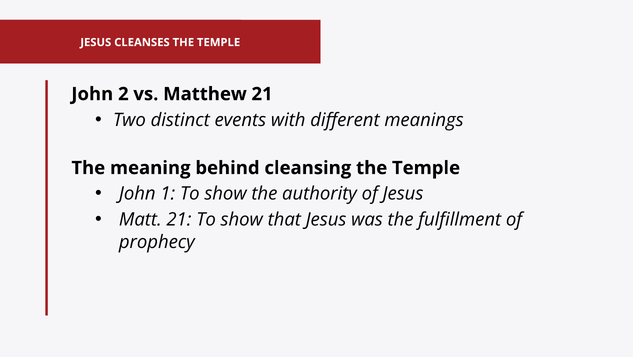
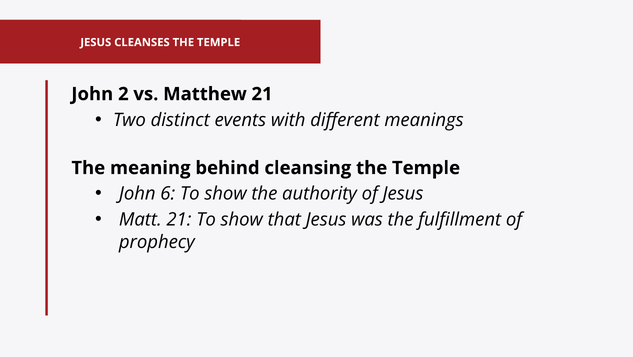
1: 1 -> 6
